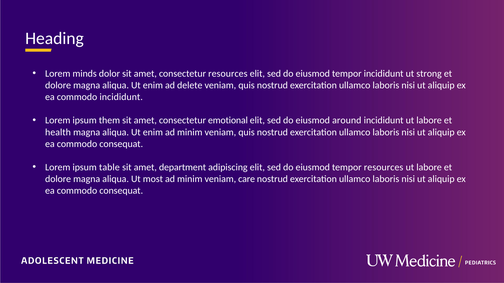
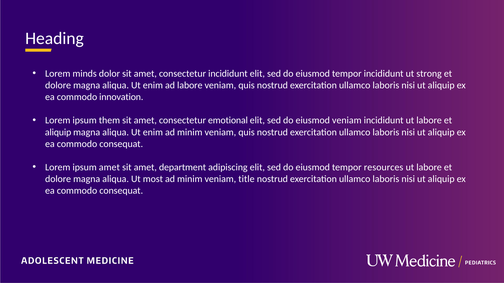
consectetur resources: resources -> incididunt
ad delete: delete -> labore
commodo incididunt: incididunt -> innovation
eiusmod around: around -> veniam
health at (58, 132): health -> aliquip
ipsum table: table -> amet
care: care -> title
